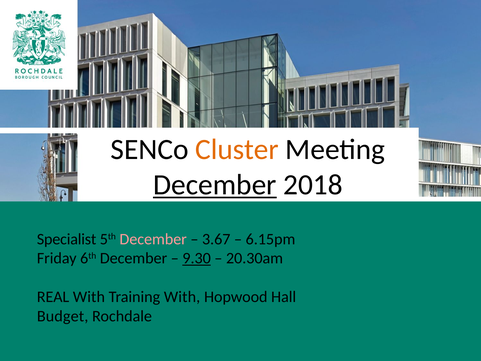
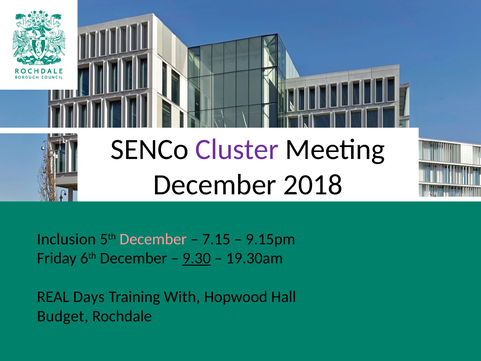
Cluster colour: orange -> purple
December at (215, 185) underline: present -> none
Specialist: Specialist -> Inclusion
3.67: 3.67 -> 7.15
6.15pm: 6.15pm -> 9.15pm
20.30am: 20.30am -> 19.30am
REAL With: With -> Days
